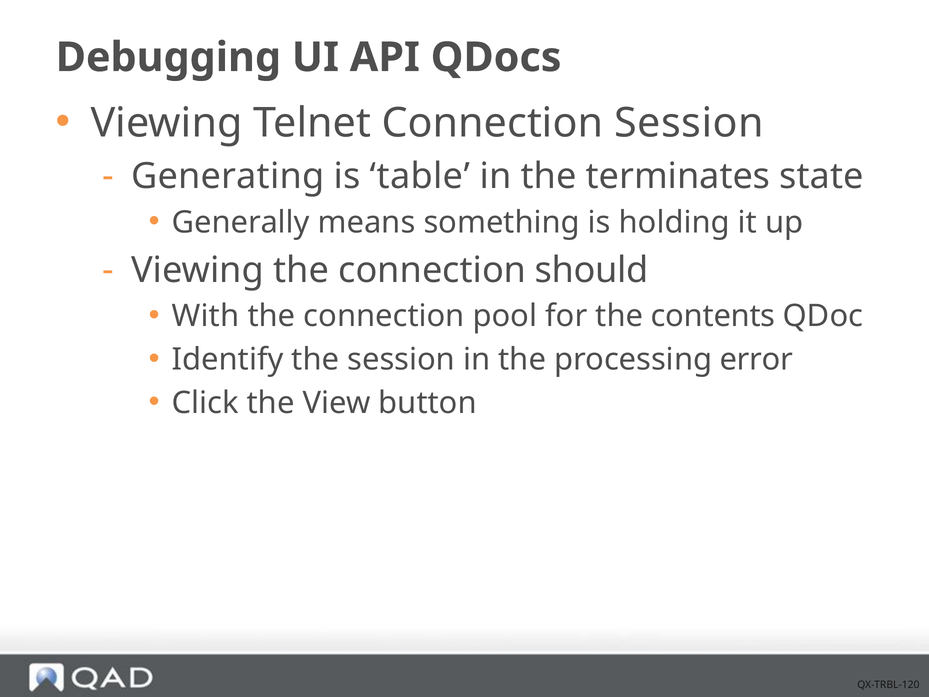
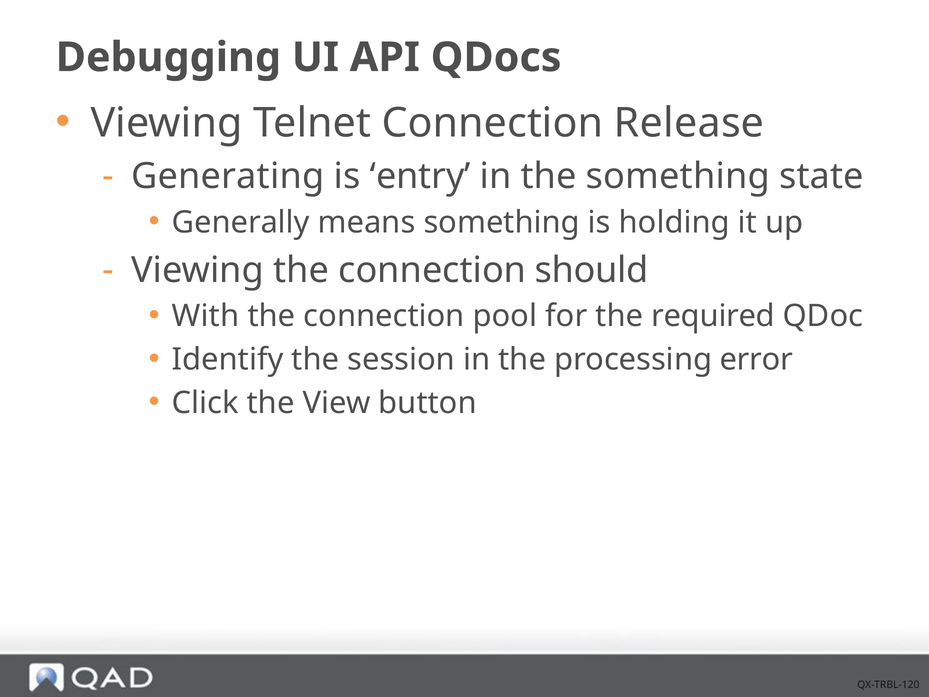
Connection Session: Session -> Release
table: table -> entry
the terminates: terminates -> something
contents: contents -> required
